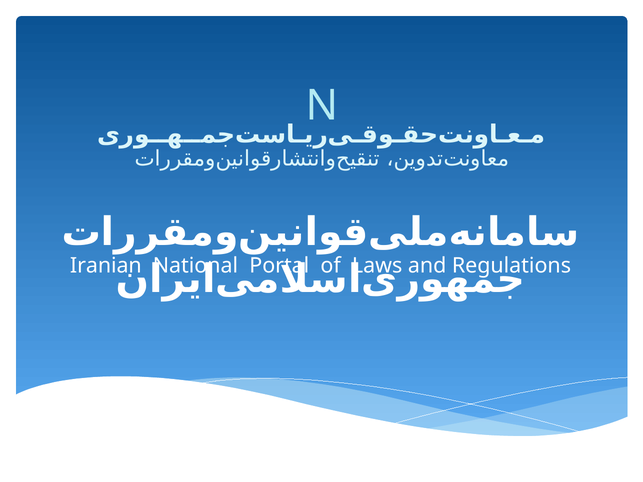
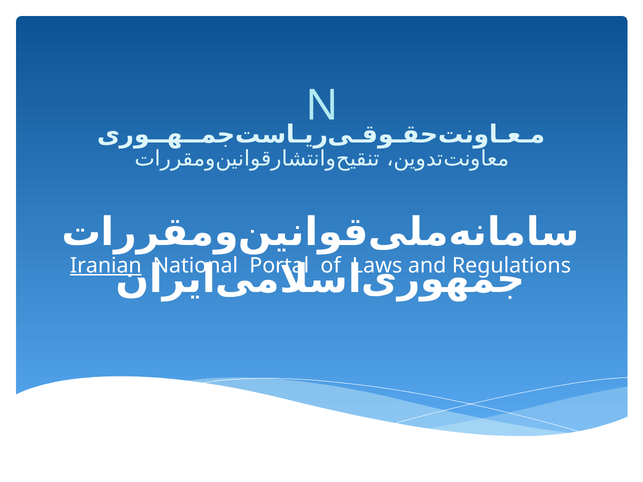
Iranian underline: none -> present
